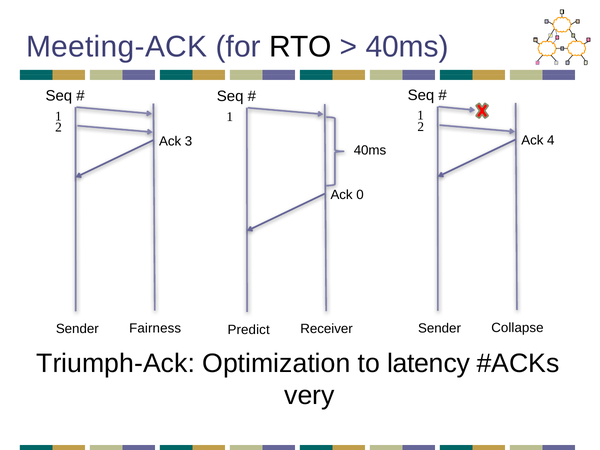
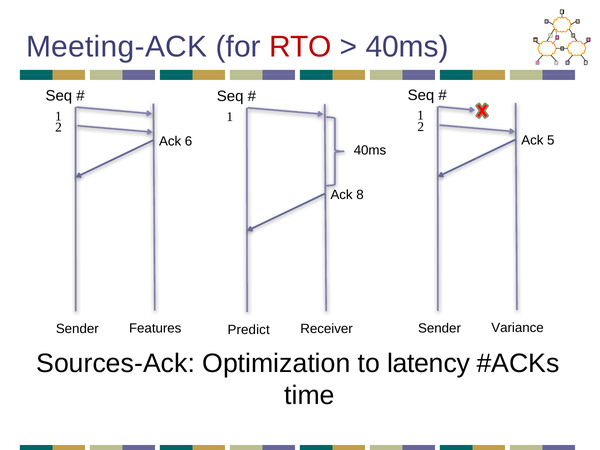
RTO colour: black -> red
4: 4 -> 5
3: 3 -> 6
0: 0 -> 8
Collapse: Collapse -> Variance
Fairness: Fairness -> Features
Triumph-Ack: Triumph-Ack -> Sources-Ack
very: very -> time
